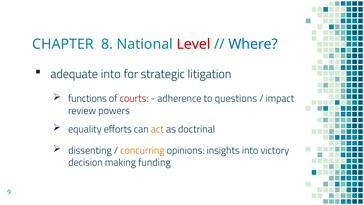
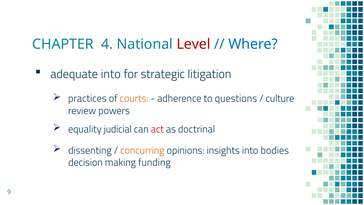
8: 8 -> 4
functions: functions -> practices
courts colour: red -> orange
impact: impact -> culture
efforts: efforts -> judicial
act colour: orange -> red
victory: victory -> bodies
